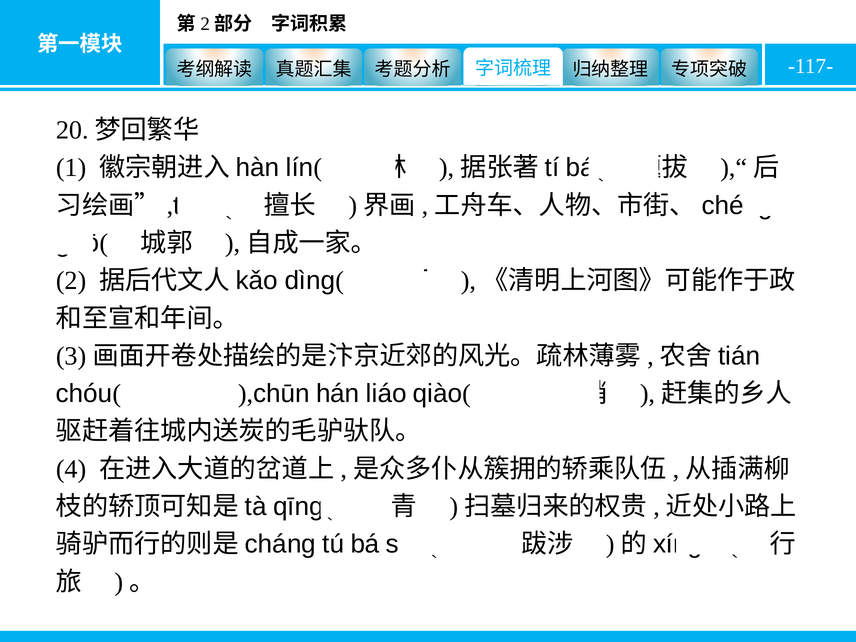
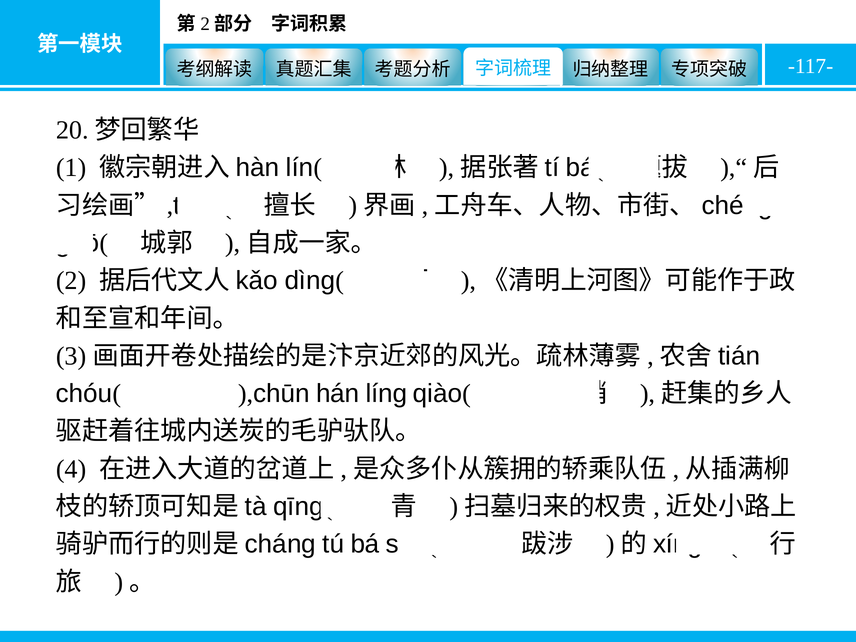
liáo: liáo -> líng
